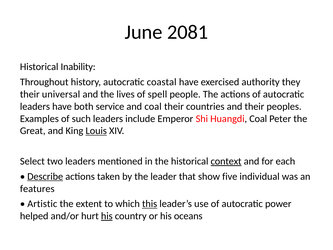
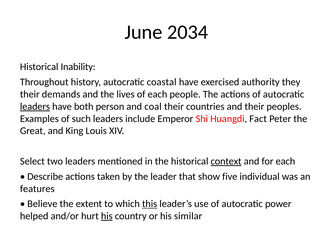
2081: 2081 -> 2034
universal: universal -> demands
of spell: spell -> each
leaders at (35, 106) underline: none -> present
service: service -> person
Huangdi Coal: Coal -> Fact
Louis underline: present -> none
Describe underline: present -> none
Artistic: Artistic -> Believe
oceans: oceans -> similar
